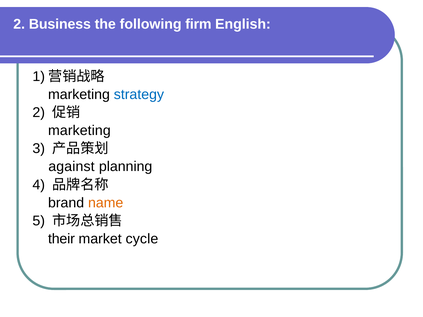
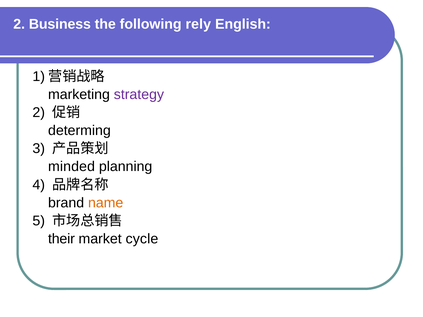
firm: firm -> rely
strategy colour: blue -> purple
marketing at (79, 131): marketing -> determing
against: against -> minded
